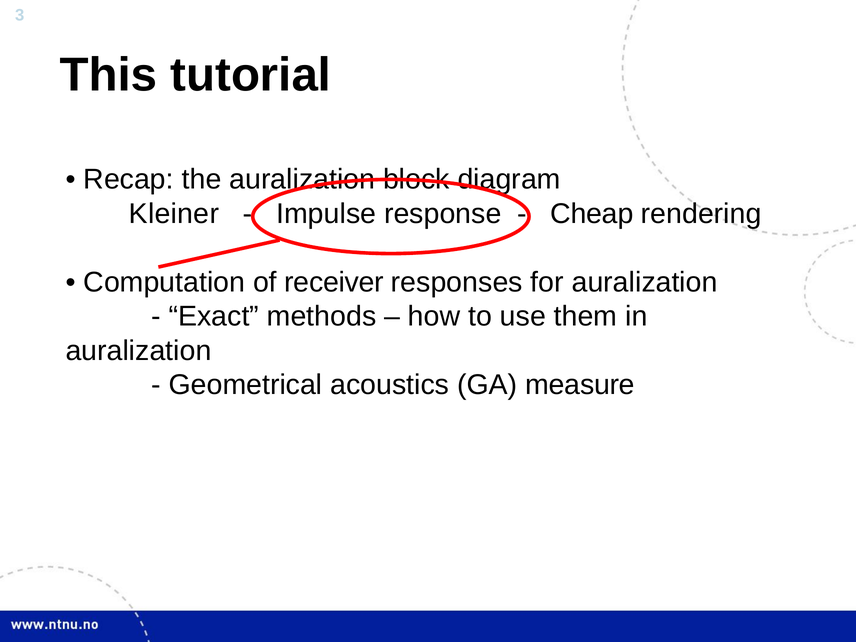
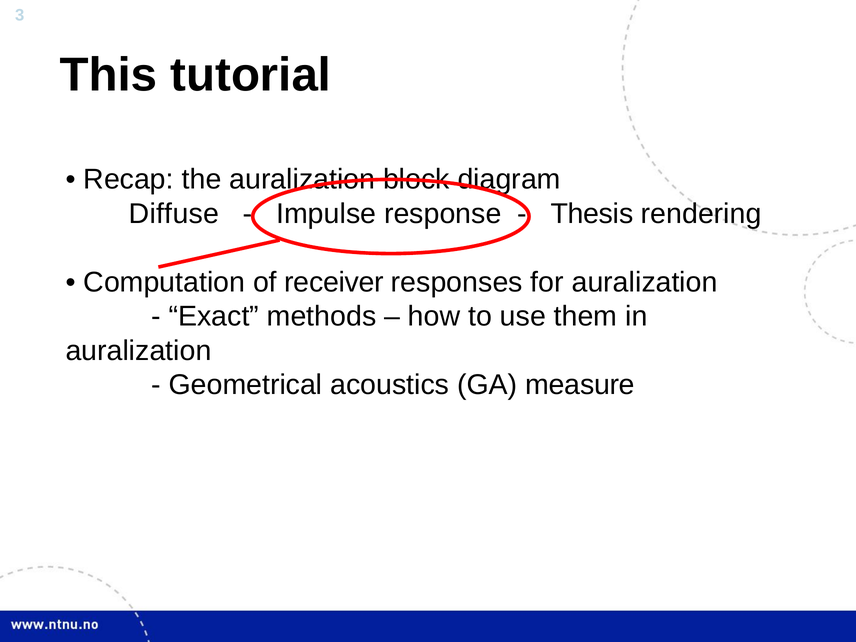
Kleiner: Kleiner -> Diffuse
Cheap: Cheap -> Thesis
